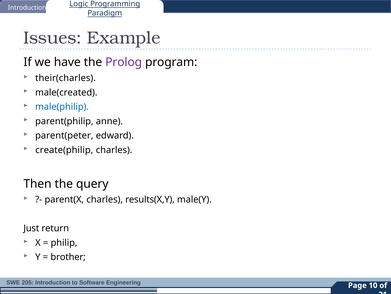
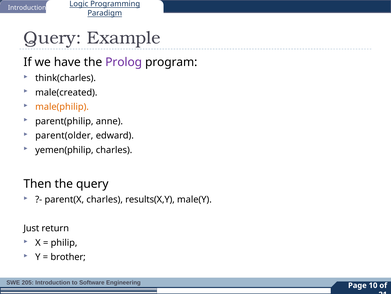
Issues at (53, 38): Issues -> Query
their(charles: their(charles -> think(charles
male(philip colour: blue -> orange
parent(peter: parent(peter -> parent(older
create(philip: create(philip -> yemen(philip
